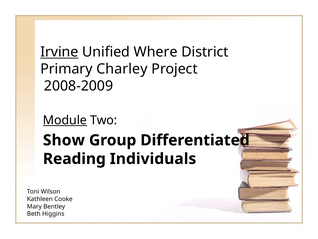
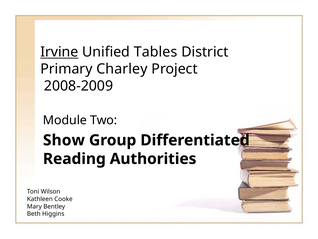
Where: Where -> Tables
Module underline: present -> none
Individuals: Individuals -> Authorities
